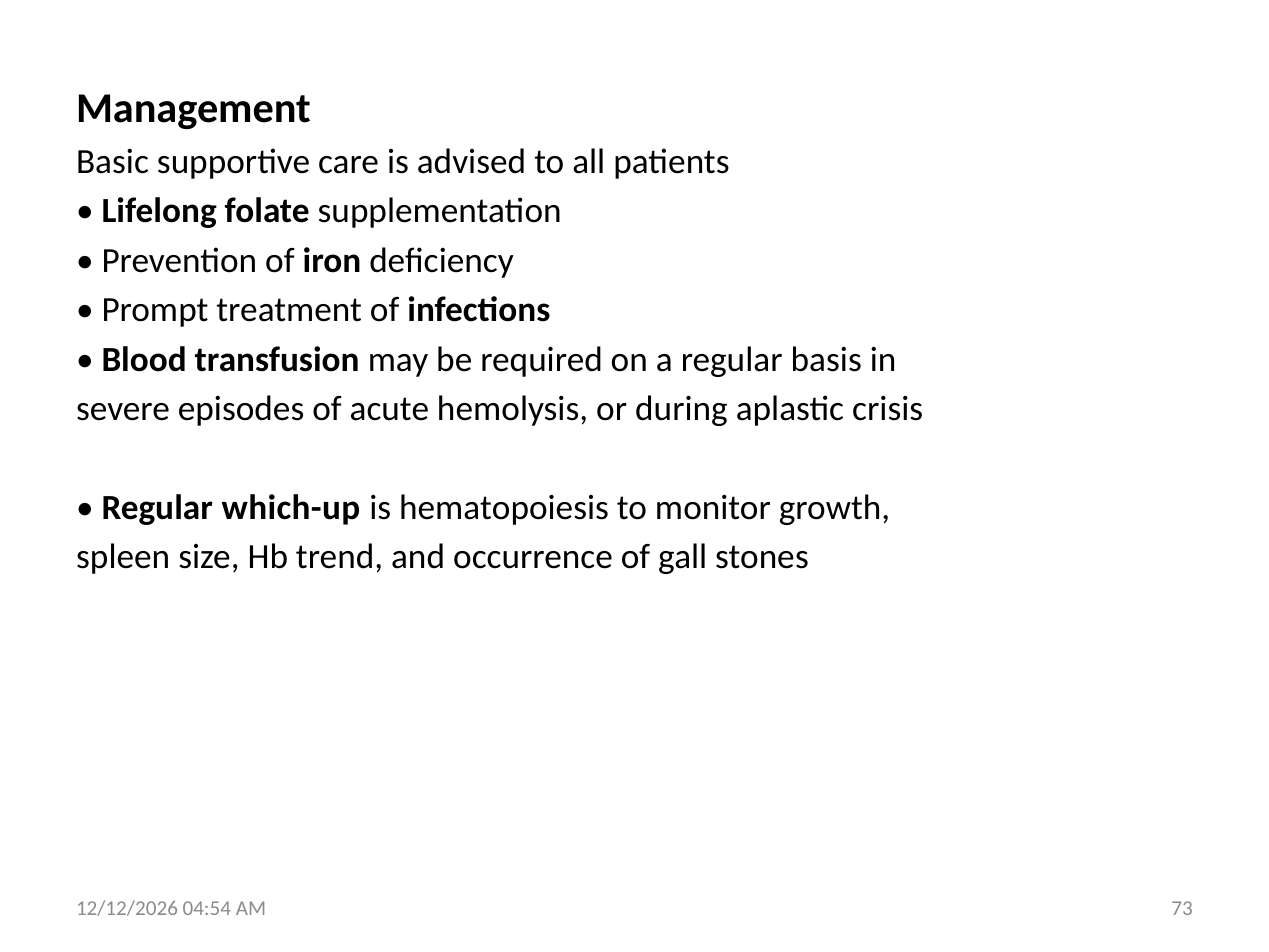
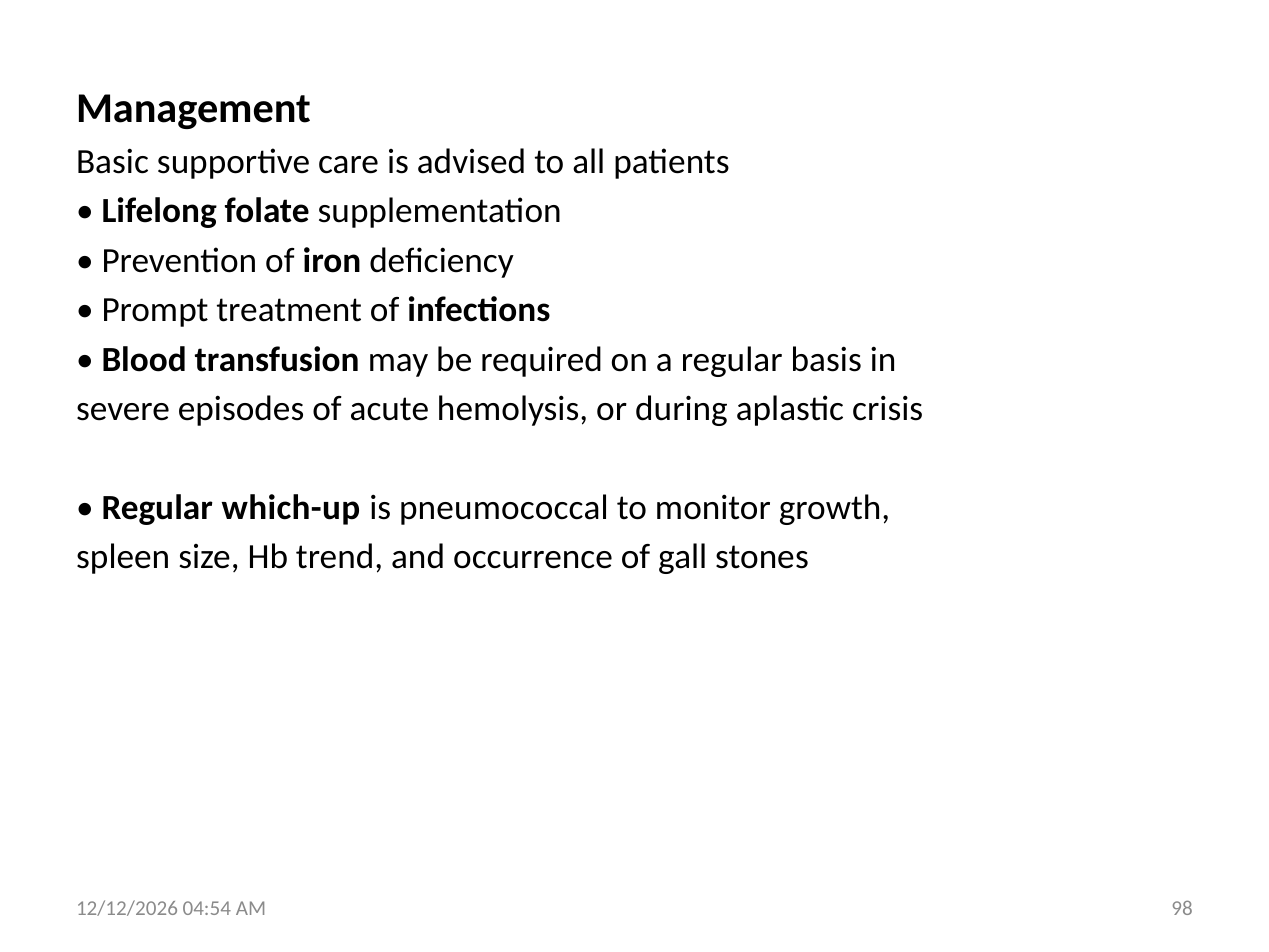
hematopoiesis: hematopoiesis -> pneumococcal
73: 73 -> 98
